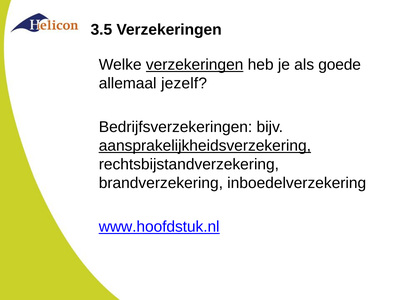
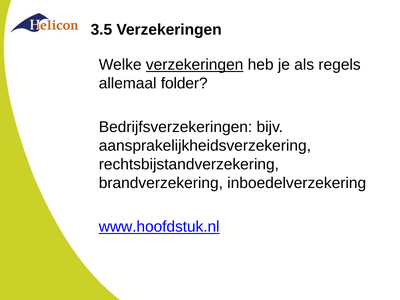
goede: goede -> regels
jezelf: jezelf -> folder
aansprakelijkheidsverzekering underline: present -> none
